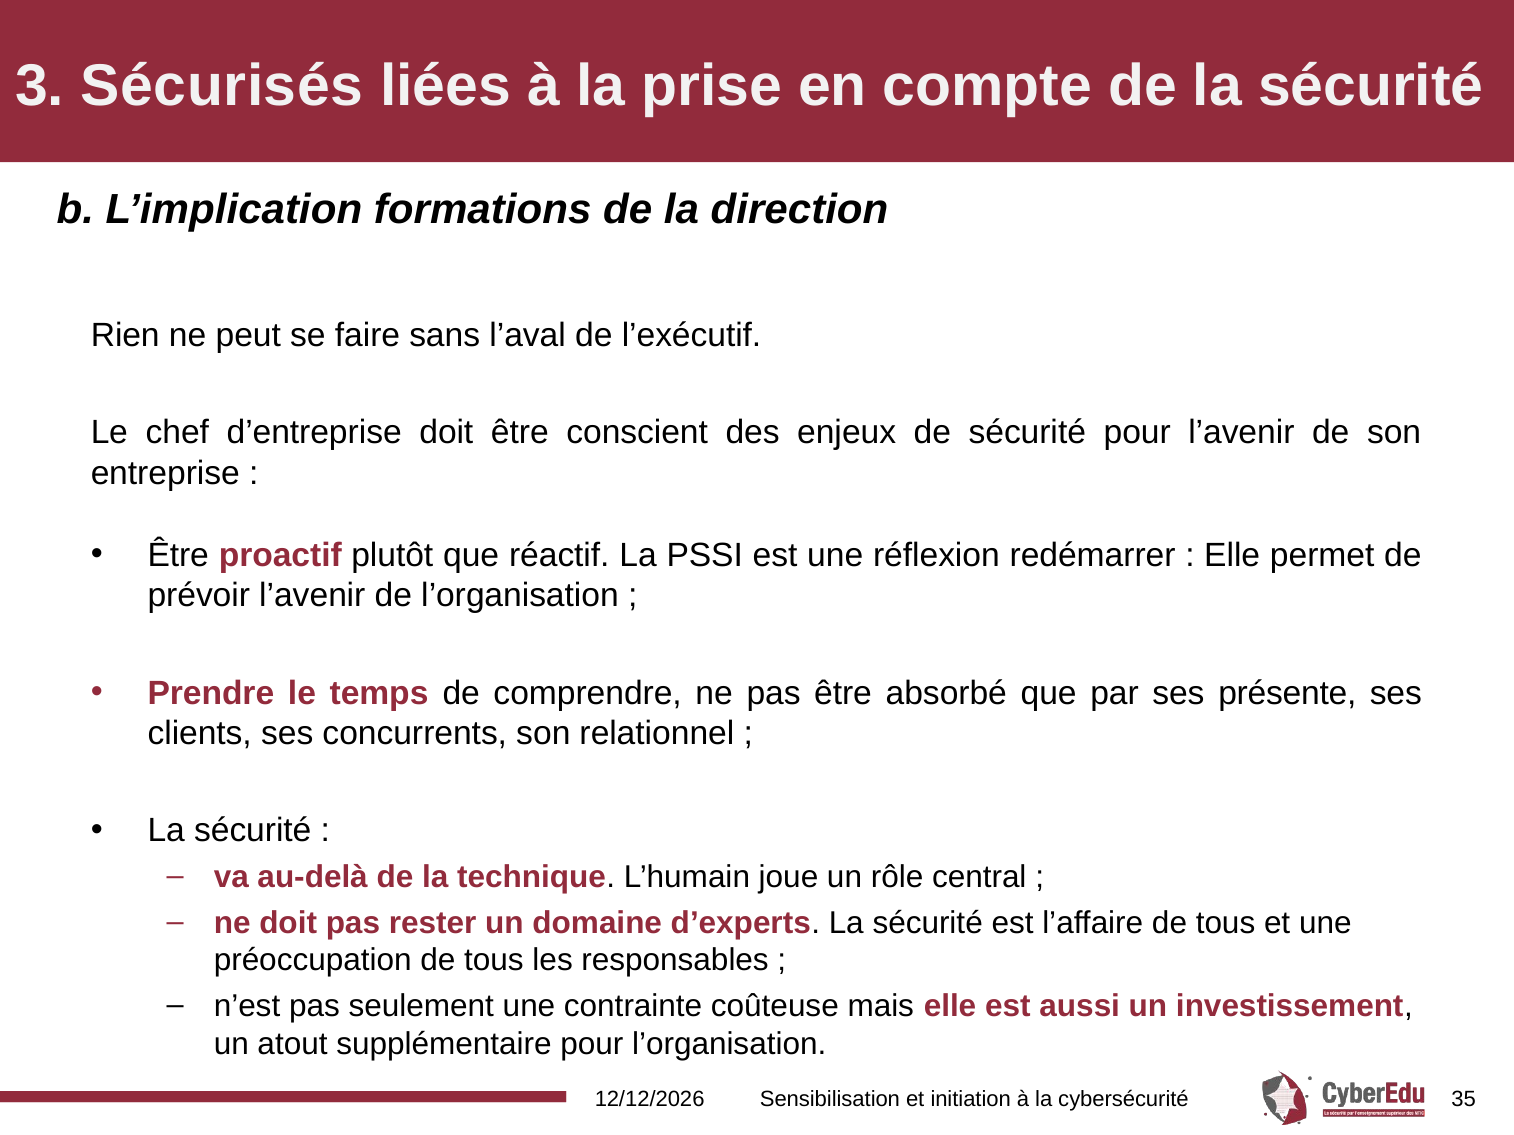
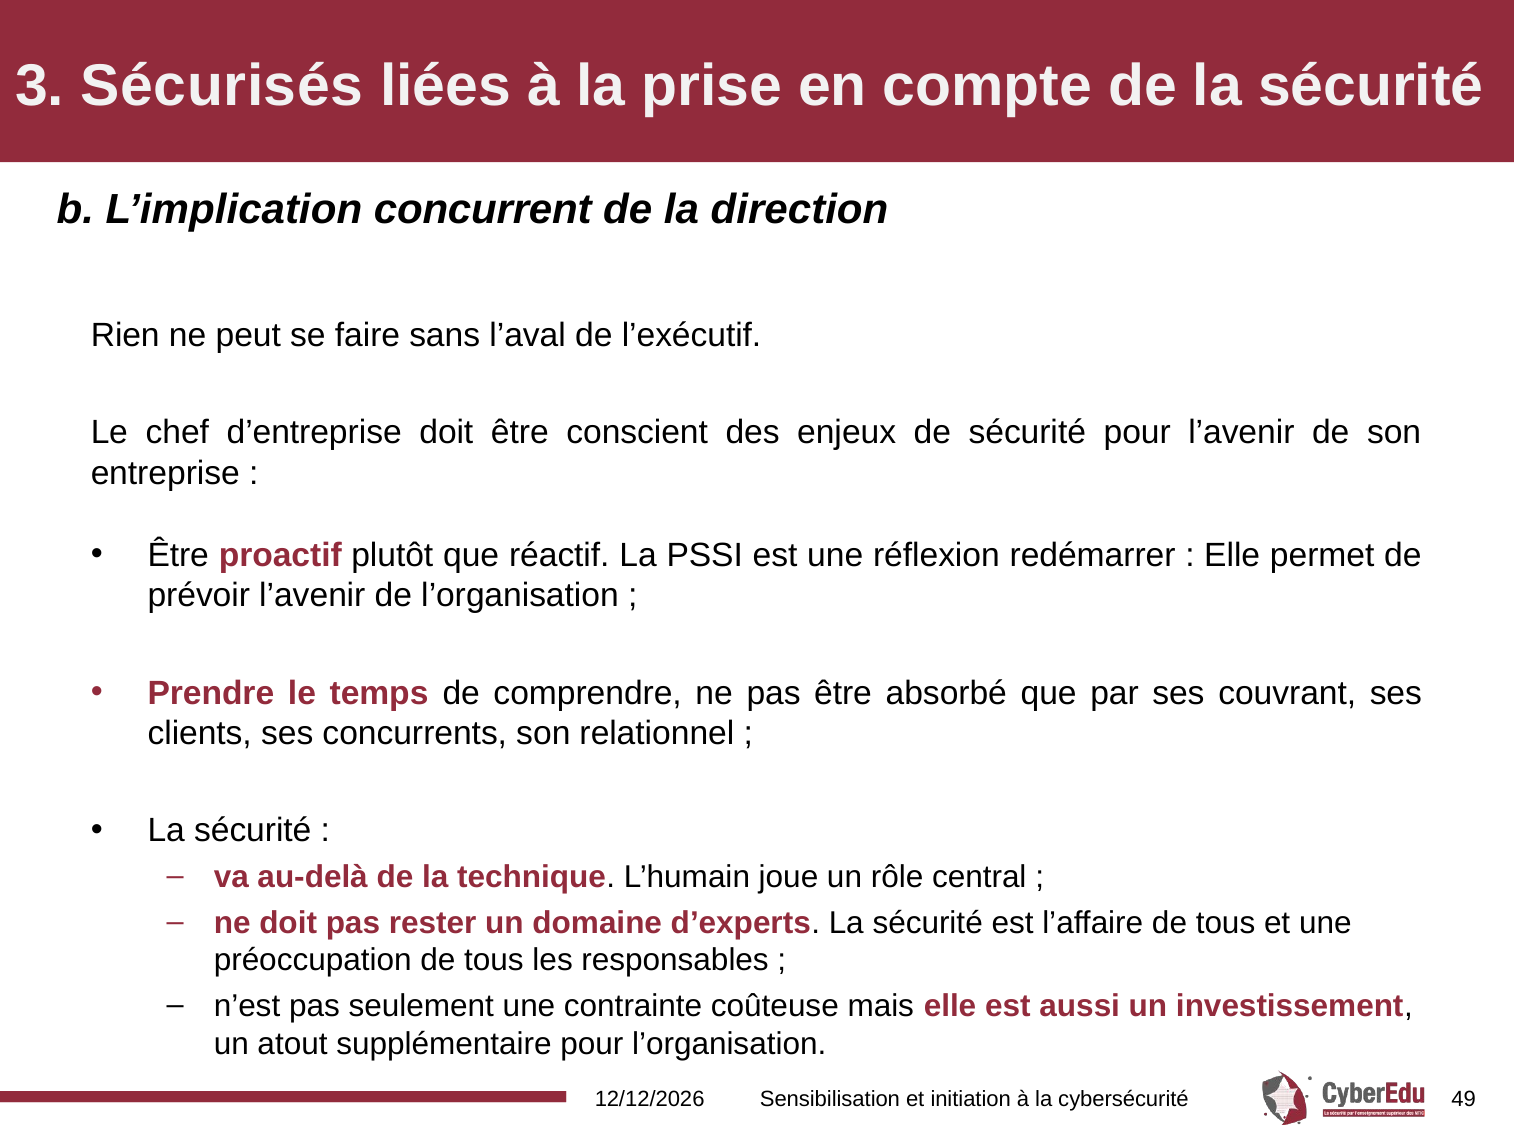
formations: formations -> concurrent
présente: présente -> couvrant
35: 35 -> 49
